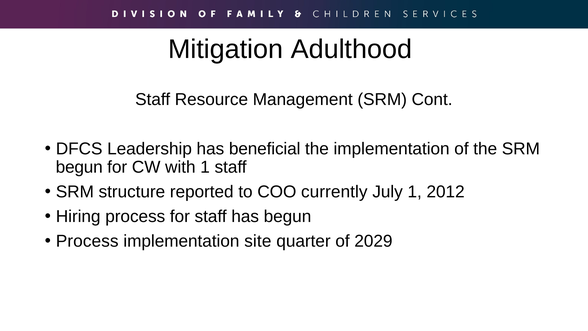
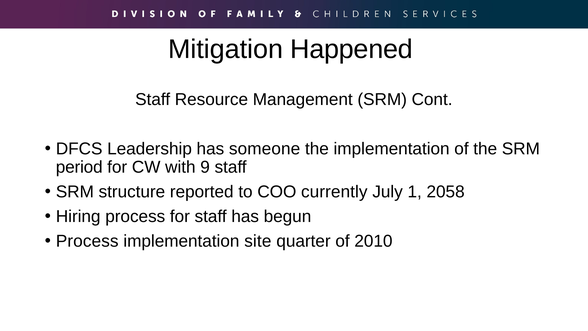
Adulthood: Adulthood -> Happened
beneficial: beneficial -> someone
begun at (79, 167): begun -> period
with 1: 1 -> 9
2012: 2012 -> 2058
2029: 2029 -> 2010
